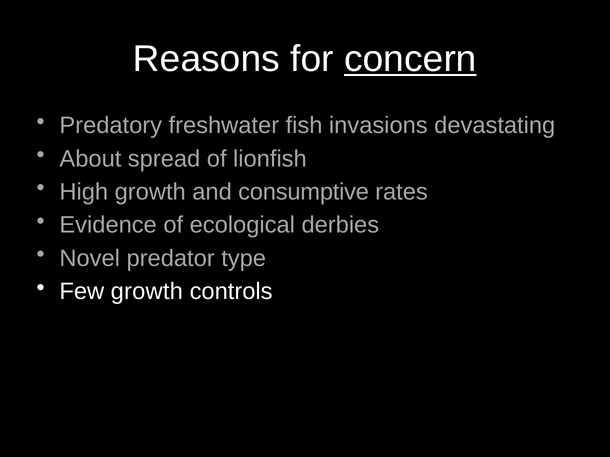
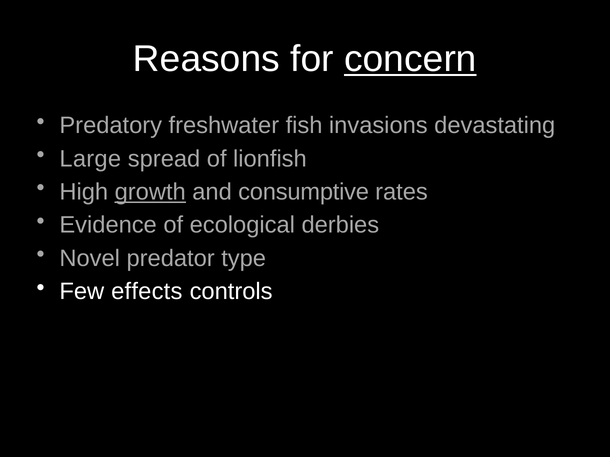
About: About -> Large
growth at (150, 192) underline: none -> present
Few growth: growth -> effects
